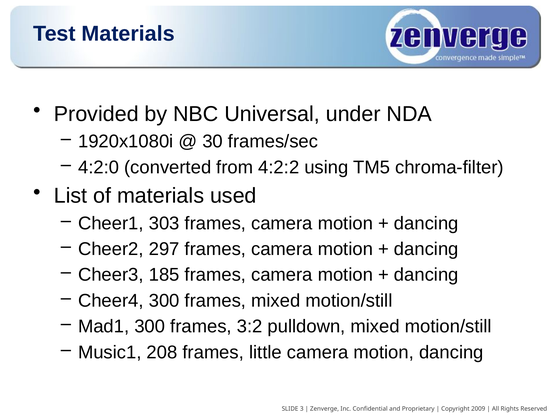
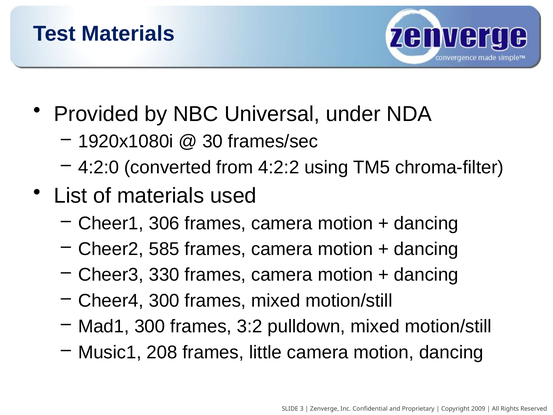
303: 303 -> 306
297: 297 -> 585
185: 185 -> 330
